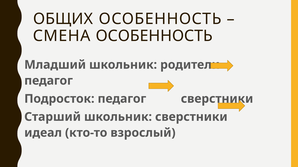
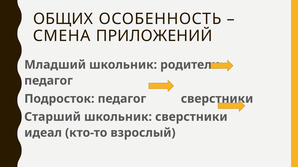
СМЕНА ОСОБЕННОСТЬ: ОСОБЕННОСТЬ -> ПРИЛОЖЕНИЙ
